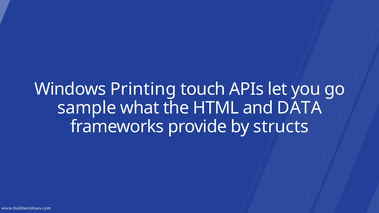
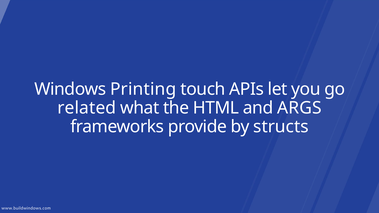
sample: sample -> related
DATA: DATA -> ARGS
